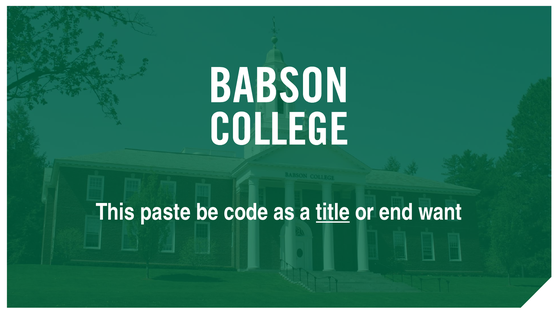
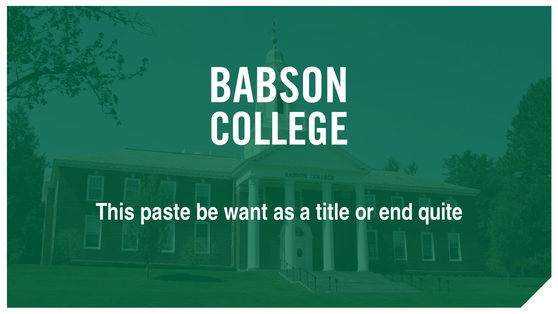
code: code -> want
title underline: present -> none
want: want -> quite
